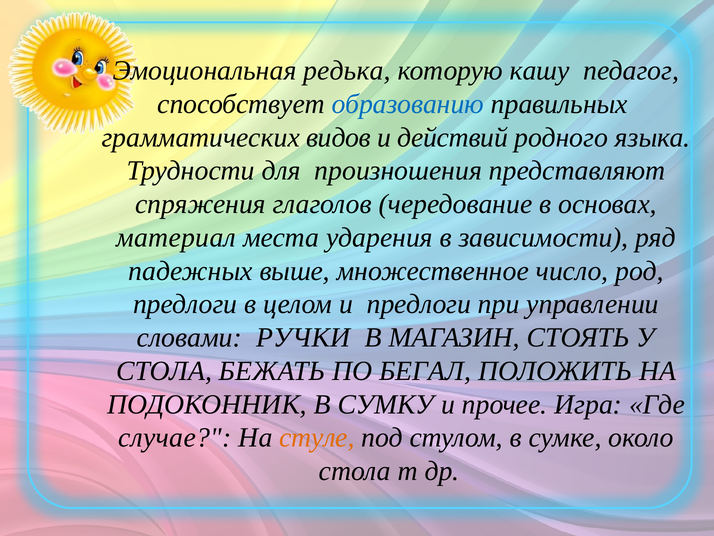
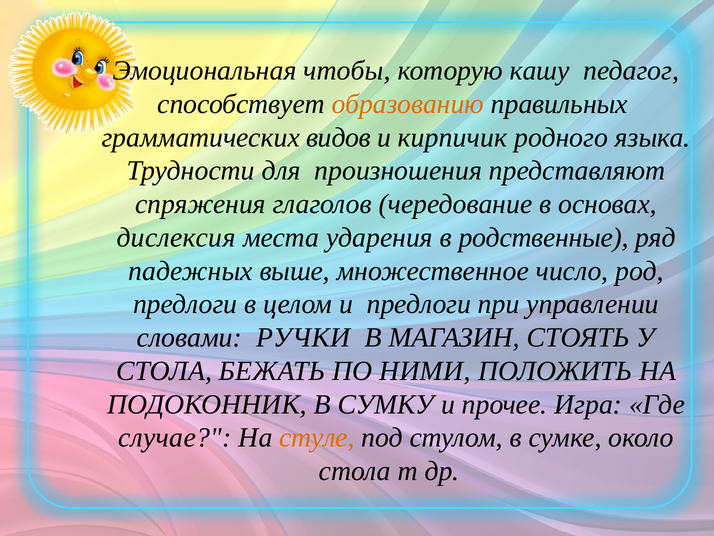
редька: редька -> чтобы
образованию colour: blue -> orange
действий: действий -> кирпичик
материал: материал -> дислексия
зависимости: зависимости -> родственные
БЕГАЛ: БЕГАЛ -> НИМИ
